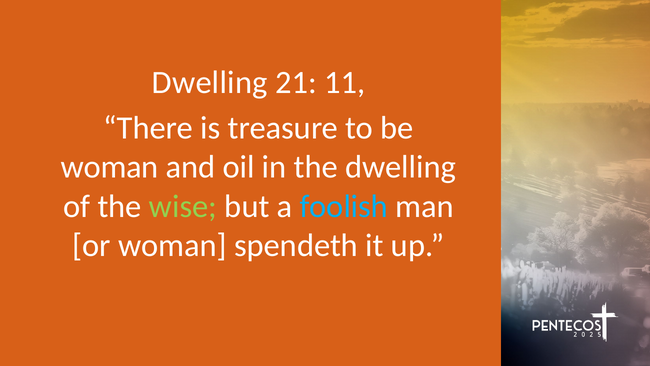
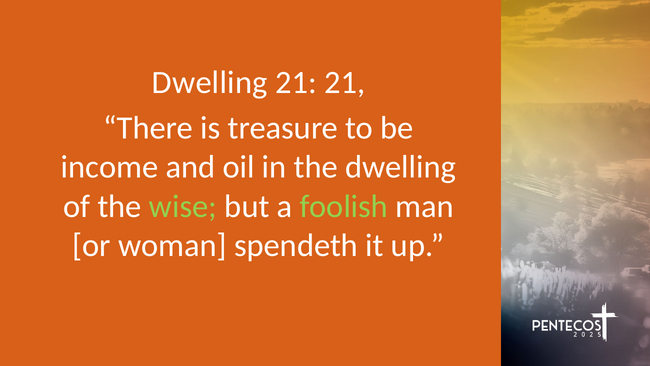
21 11: 11 -> 21
woman at (110, 167): woman -> income
foolish colour: light blue -> light green
